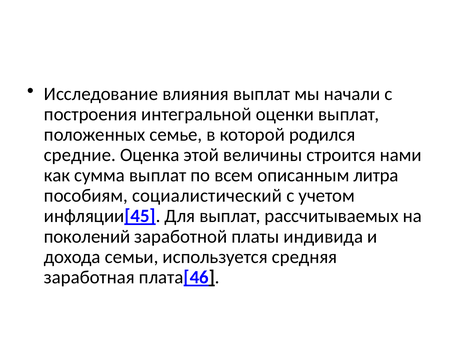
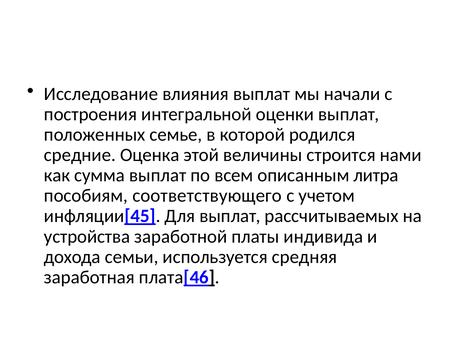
социалистический: социалистический -> соответствующего
поколений: поколений -> устройства
